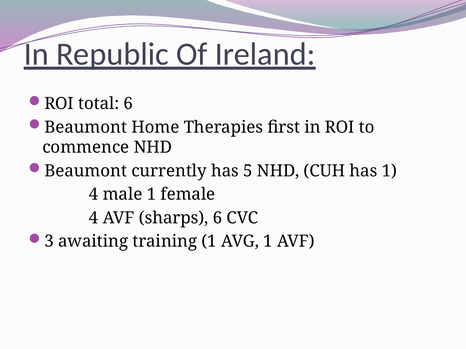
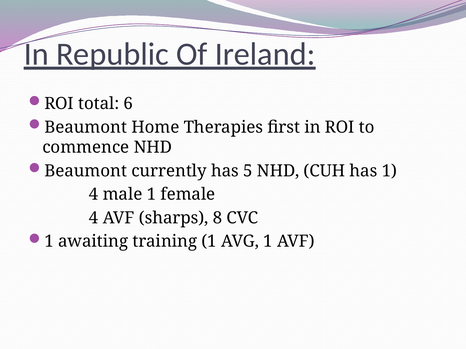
sharps 6: 6 -> 8
3 at (49, 242): 3 -> 1
